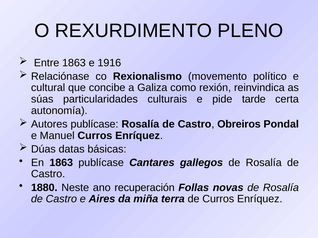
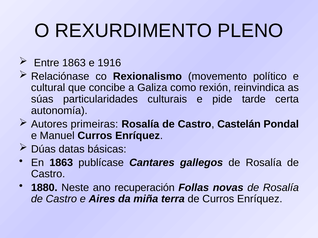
Autores publícase: publícase -> primeiras
Obreiros: Obreiros -> Castelán
